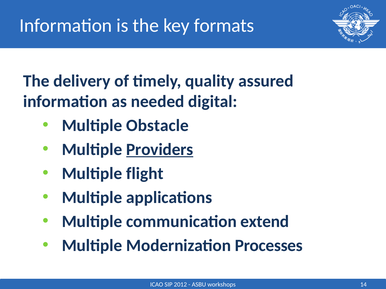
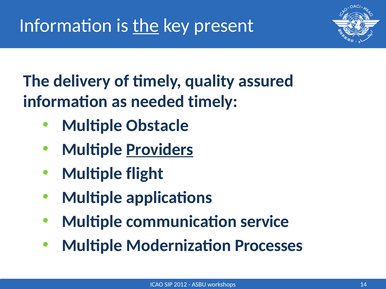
the at (146, 25) underline: none -> present
formats: formats -> present
needed digital: digital -> timely
extend: extend -> service
